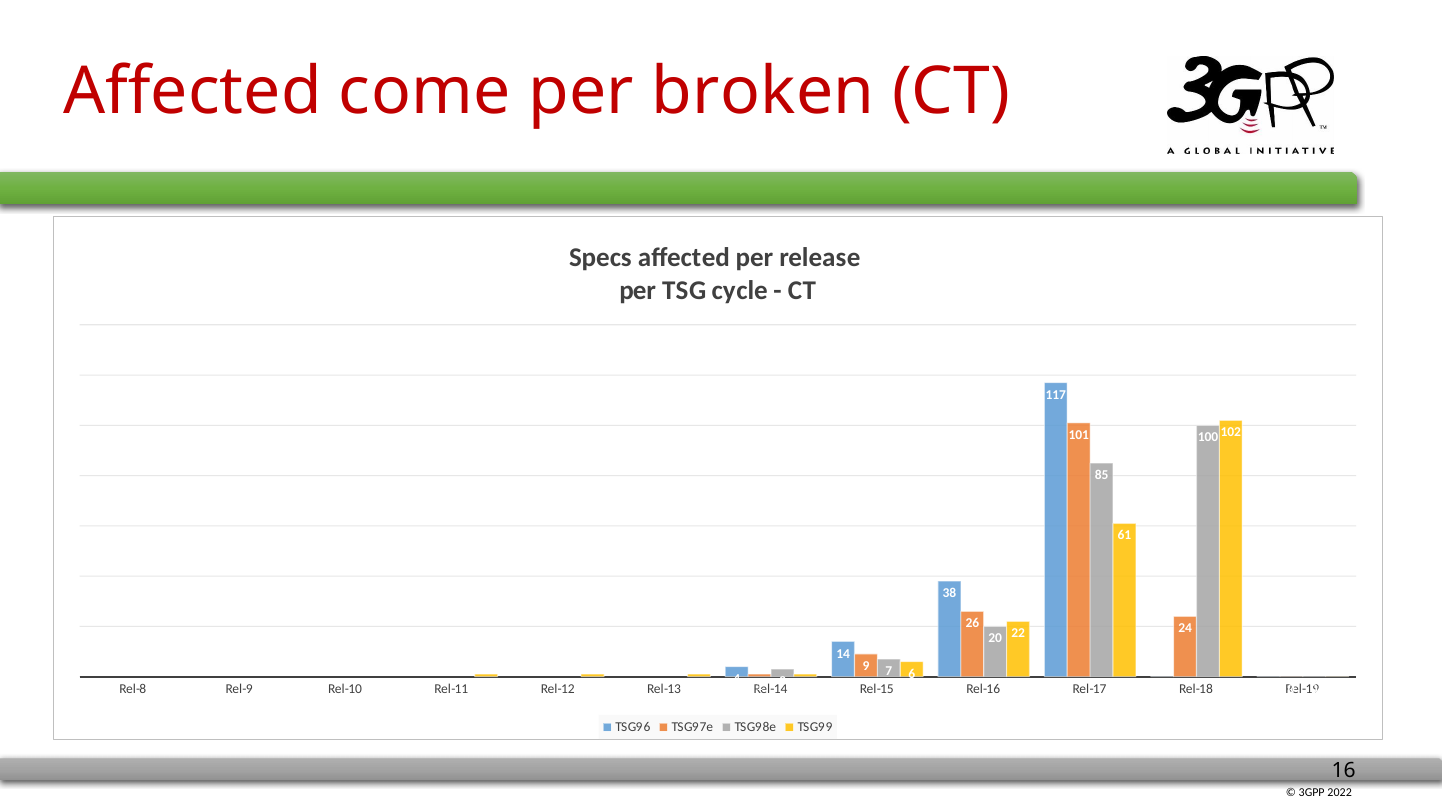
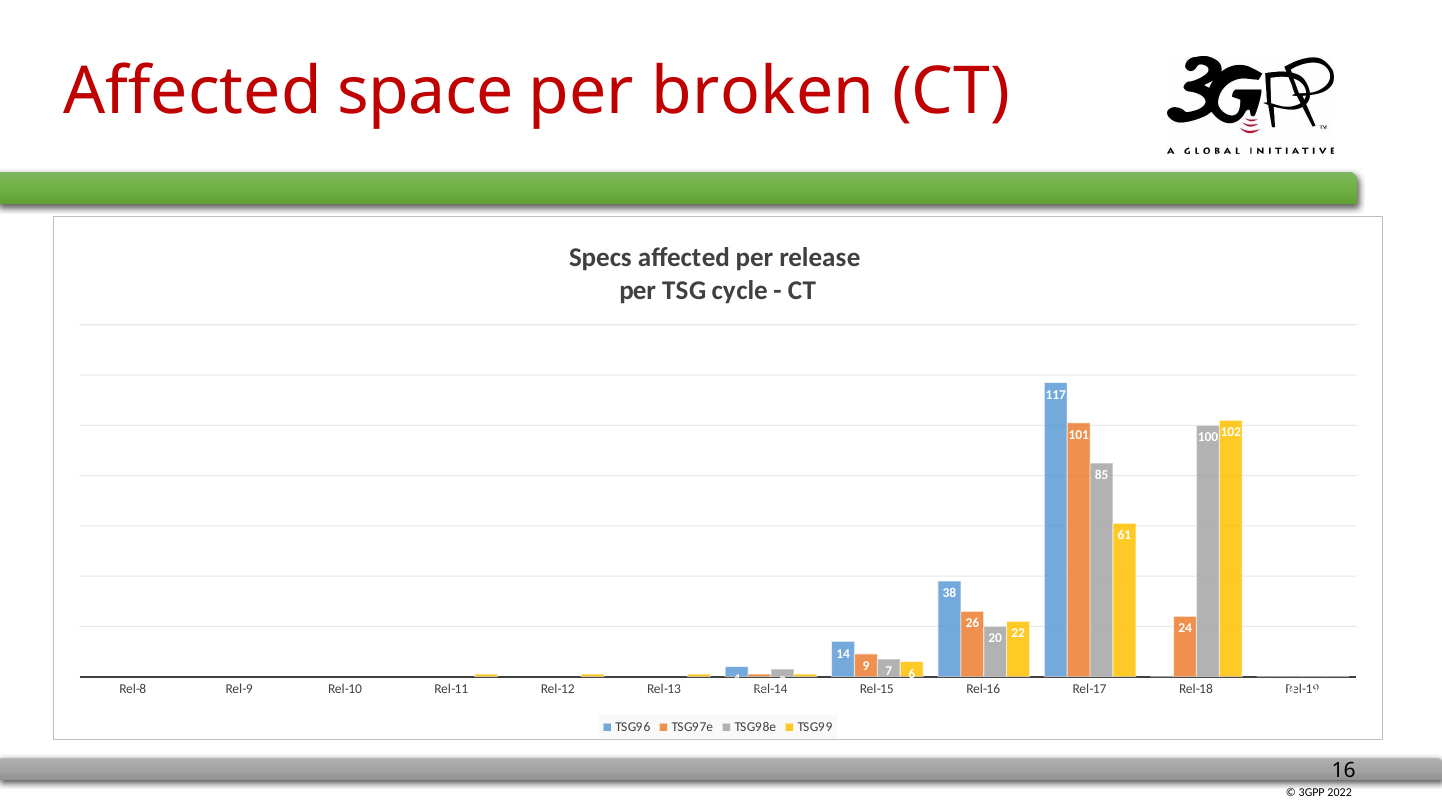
come: come -> space
